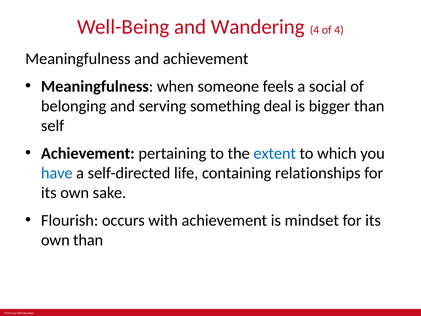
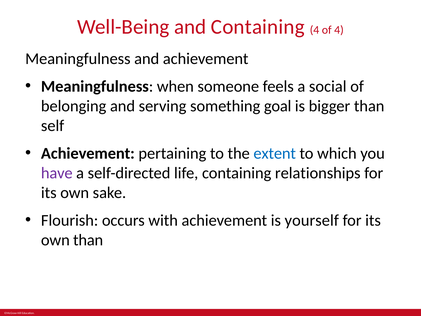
and Wandering: Wandering -> Containing
deal: deal -> goal
have colour: blue -> purple
mindset: mindset -> yourself
